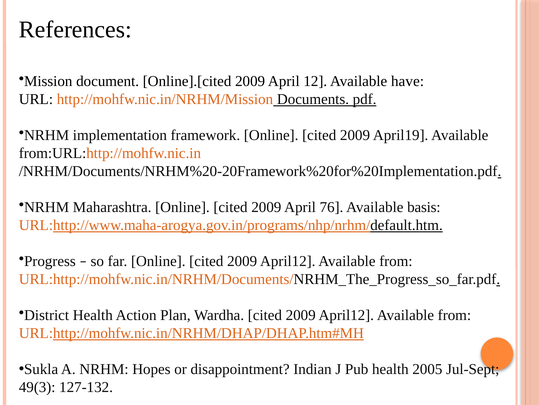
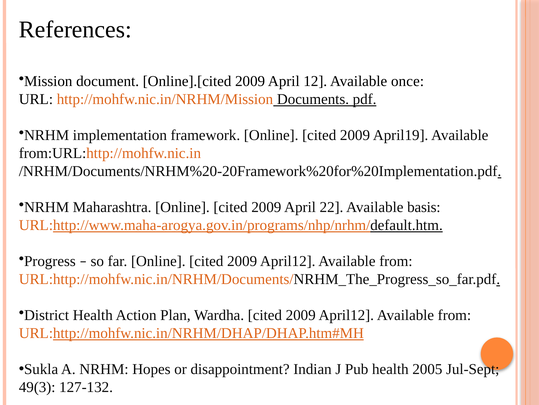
have: have -> once
76: 76 -> 22
